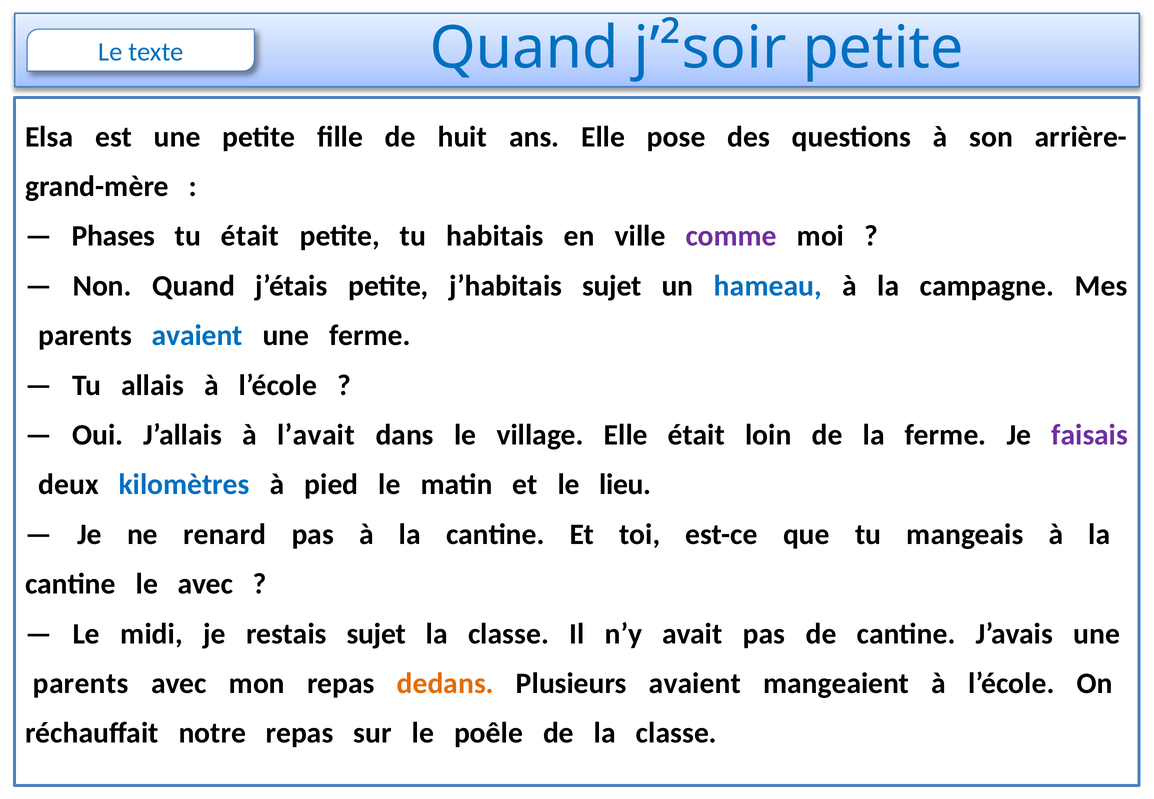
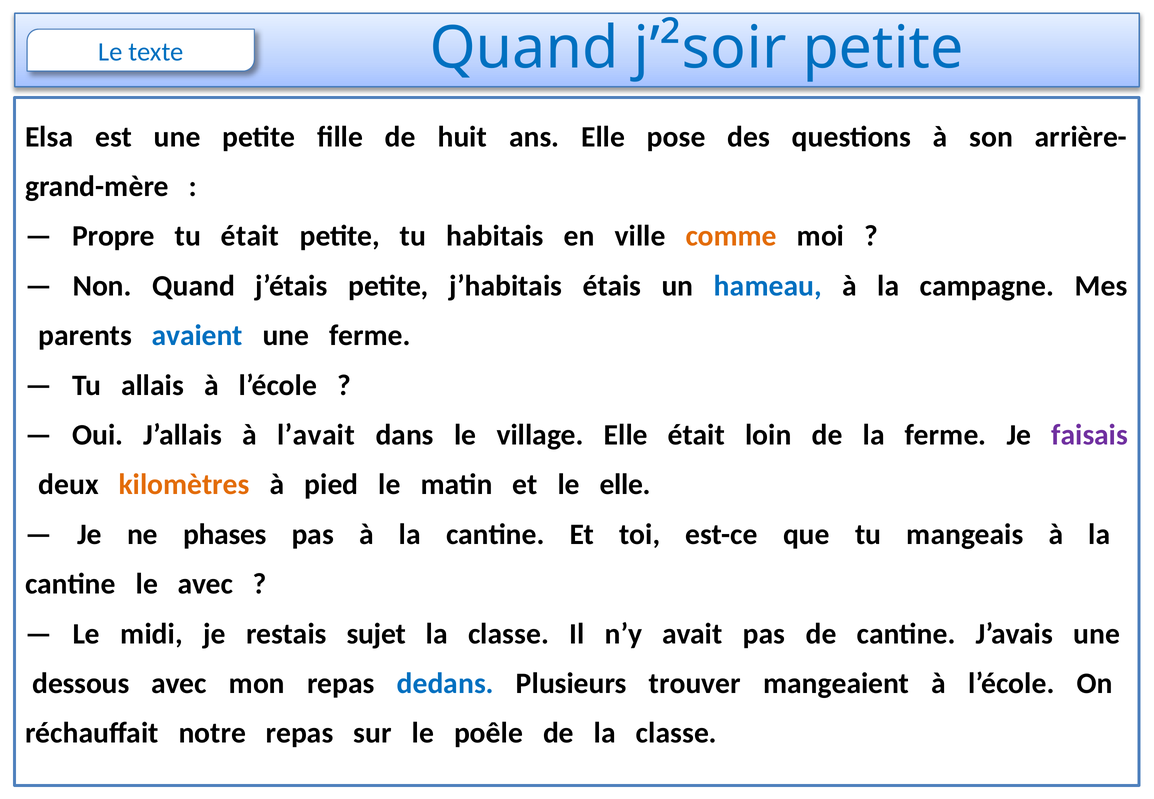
Phases: Phases -> Propre
comme colour: purple -> orange
j’habitais sujet: sujet -> étais
kilomètres colour: blue -> orange
le lieu: lieu -> elle
renard: renard -> phases
parents at (81, 684): parents -> dessous
dedans colour: orange -> blue
Plusieurs avaient: avaient -> trouver
